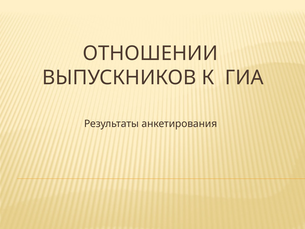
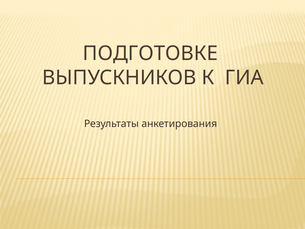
ОТНОШЕНИИ: ОТНОШЕНИИ -> ПОДГОТОВКЕ
